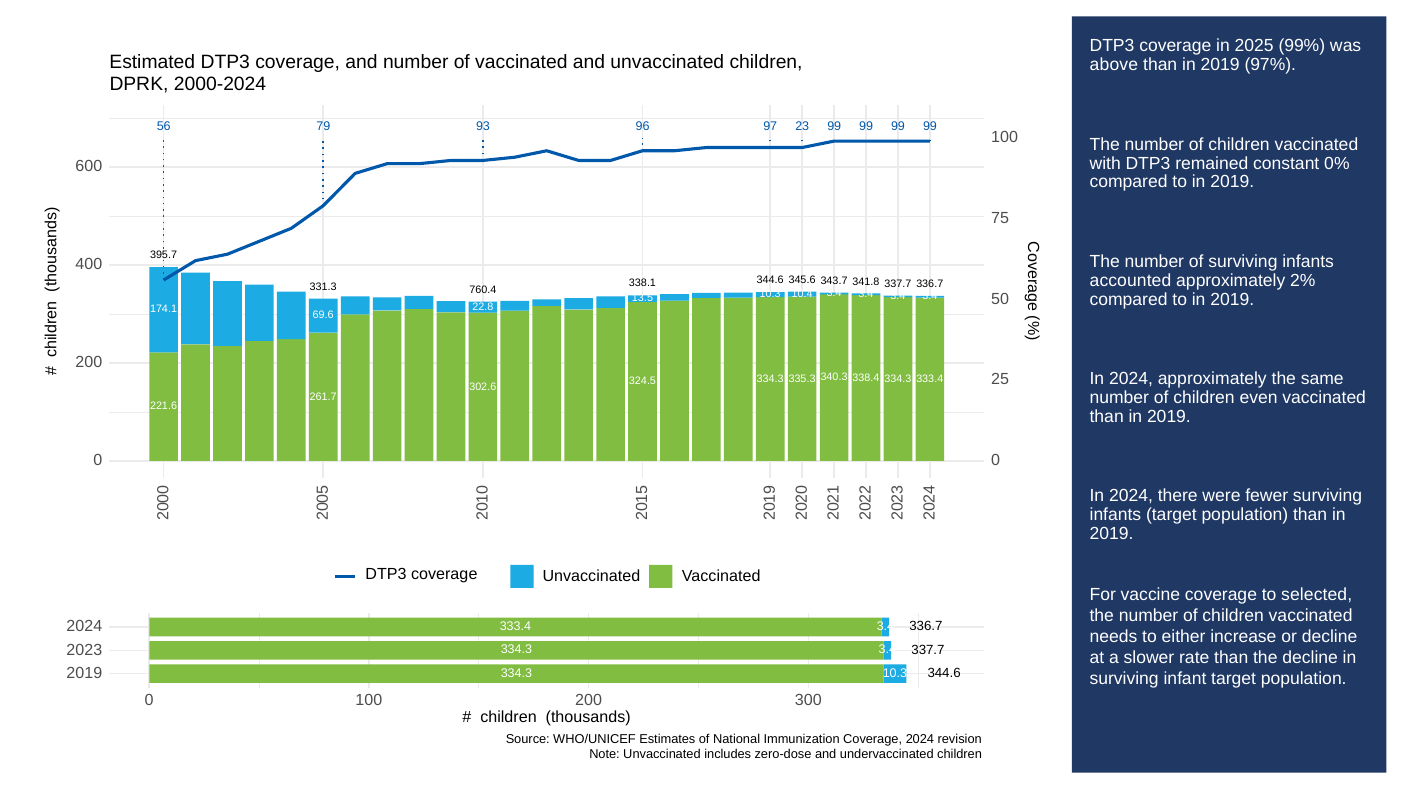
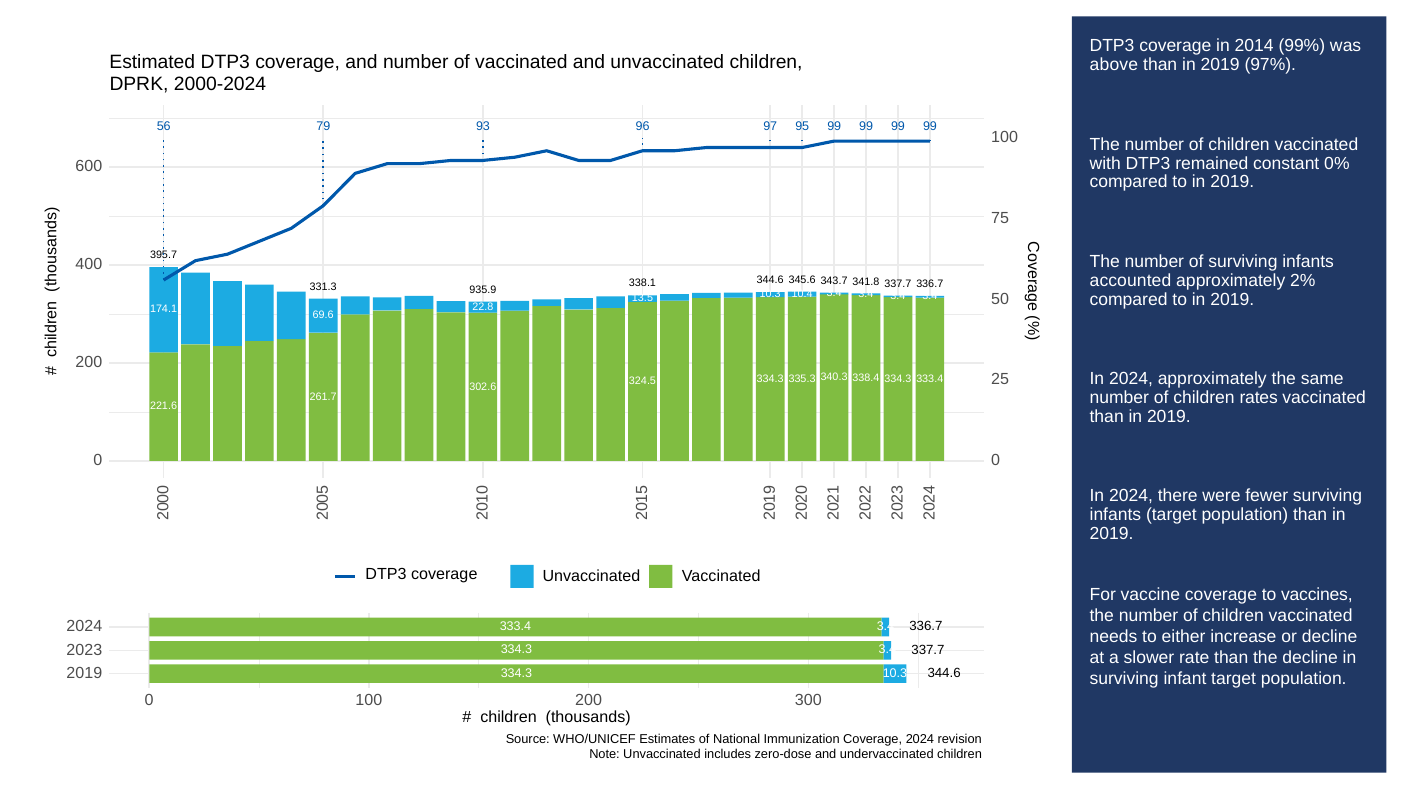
2025: 2025 -> 2014
23: 23 -> 95
760.4: 760.4 -> 935.9
even: even -> rates
selected: selected -> vaccines
